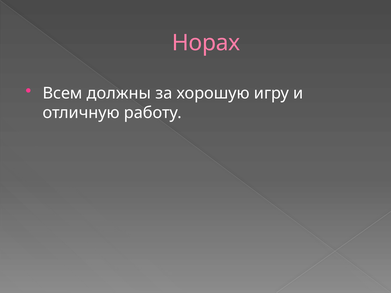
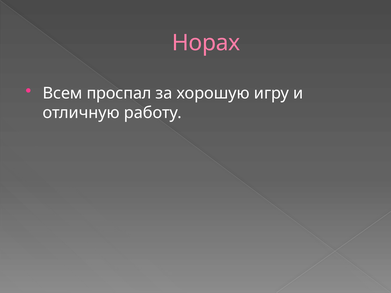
должны: должны -> проспал
